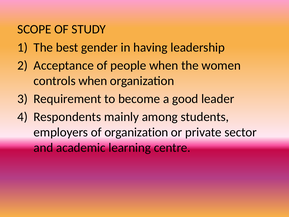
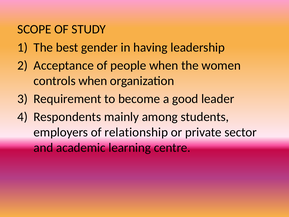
of organization: organization -> relationship
